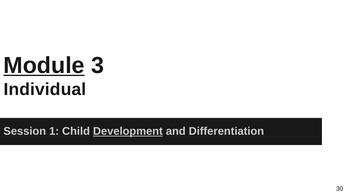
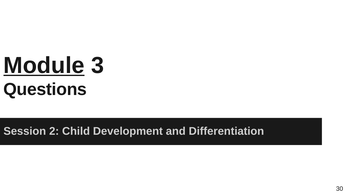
Individual: Individual -> Questions
1: 1 -> 2
Development underline: present -> none
